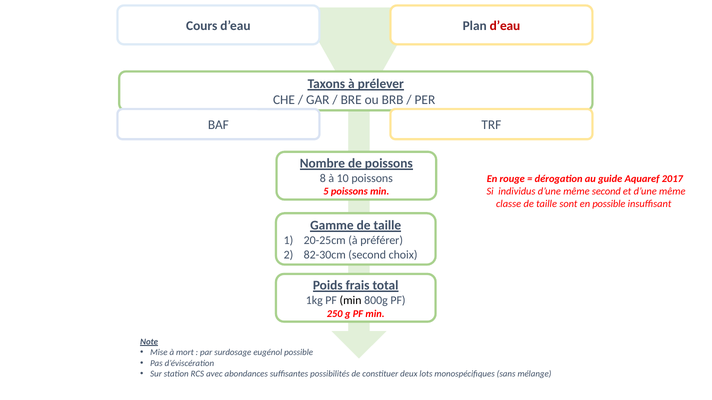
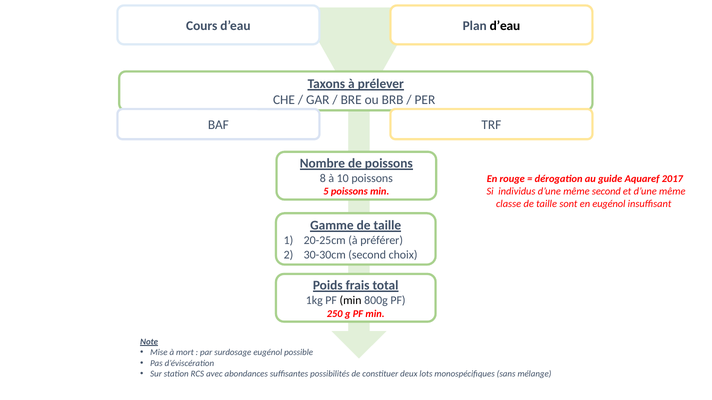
d’eau at (505, 26) colour: red -> black
en possible: possible -> eugénol
82-30cm: 82-30cm -> 30-30cm
